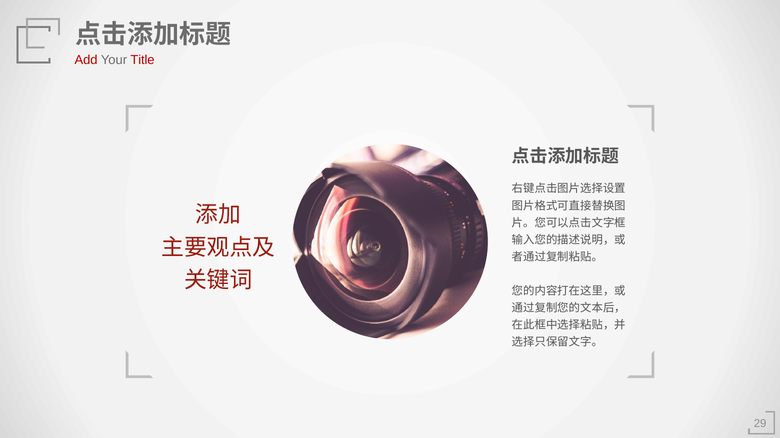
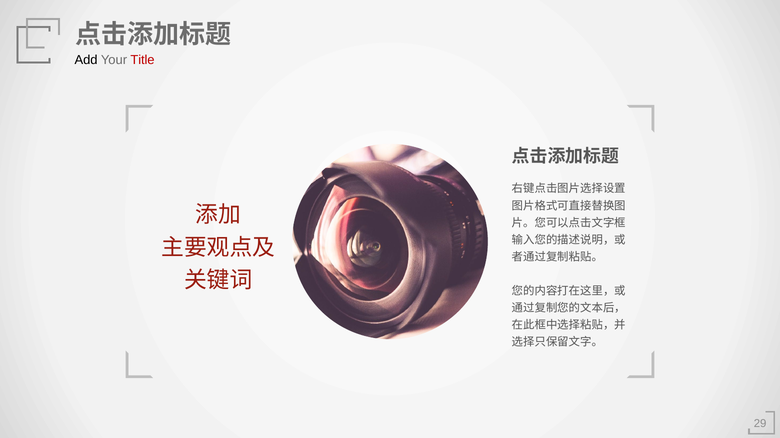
Add colour: red -> black
